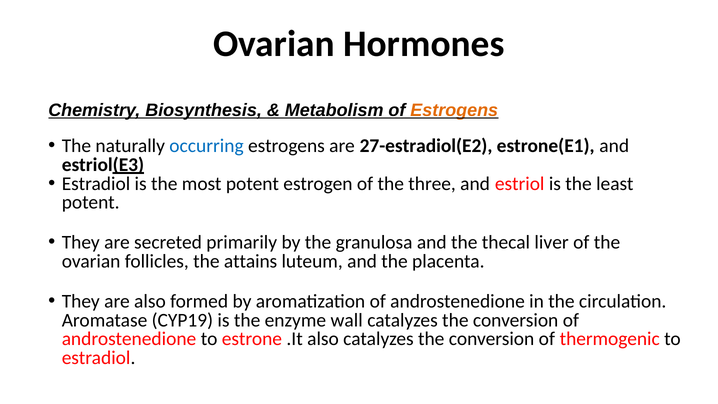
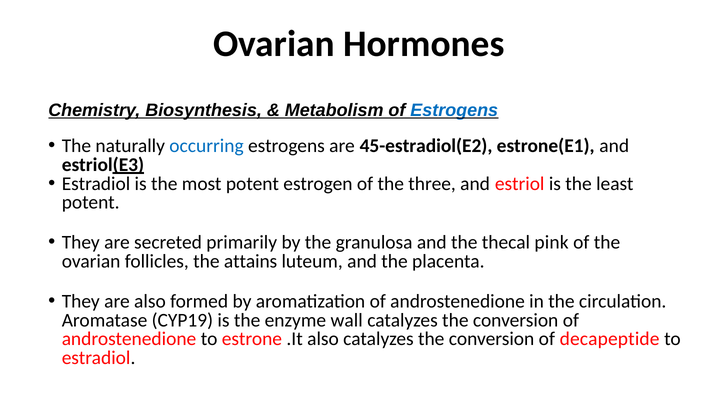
Estrogens at (454, 110) colour: orange -> blue
27-estradiol(E2: 27-estradiol(E2 -> 45-estradiol(E2
liver: liver -> pink
thermogenic: thermogenic -> decapeptide
